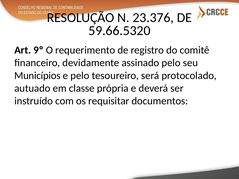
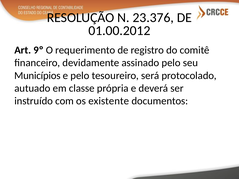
59.66.5320: 59.66.5320 -> 01.00.2012
requisitar: requisitar -> existente
